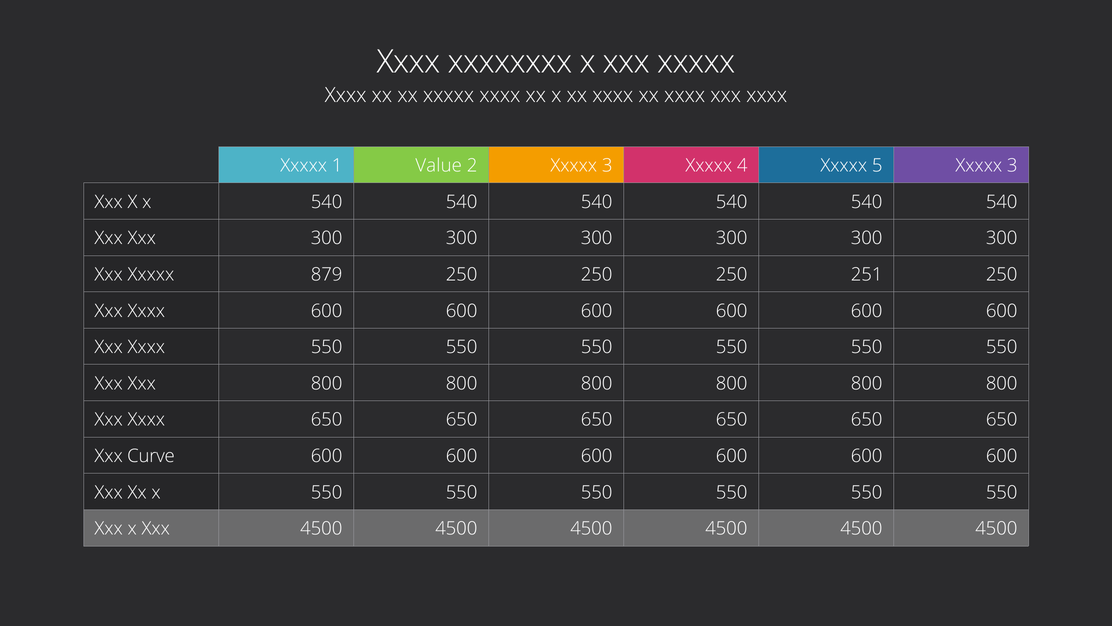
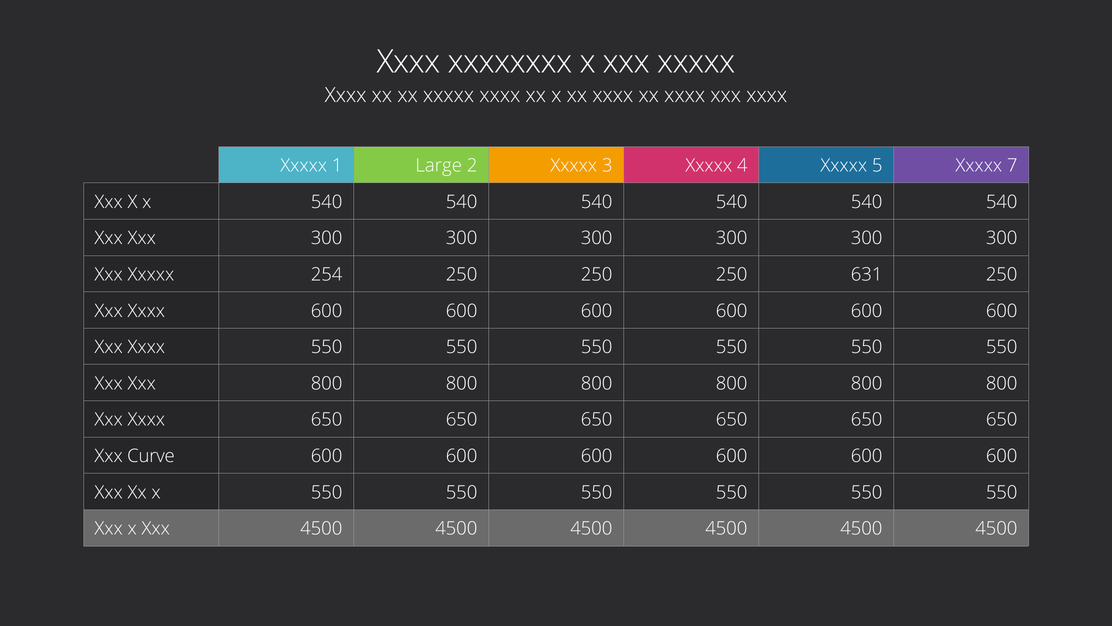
Value: Value -> Large
5 Xxxxx 3: 3 -> 7
879: 879 -> 254
251: 251 -> 631
